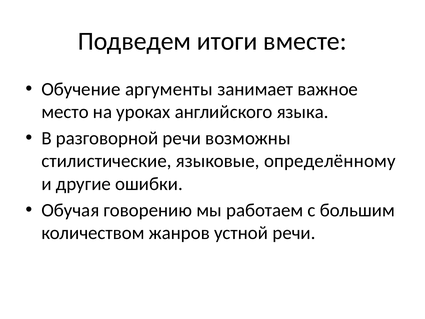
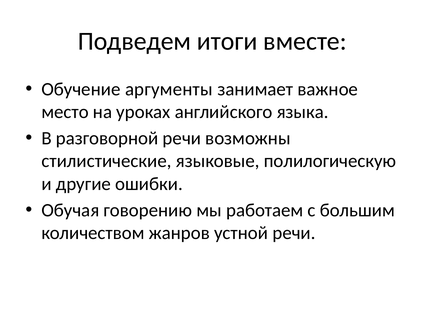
определённому: определённому -> полилогическую
